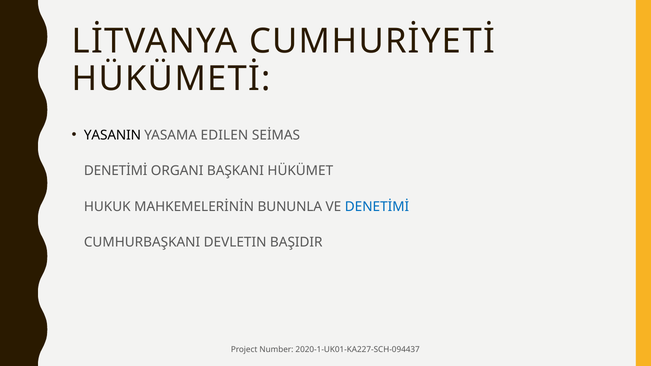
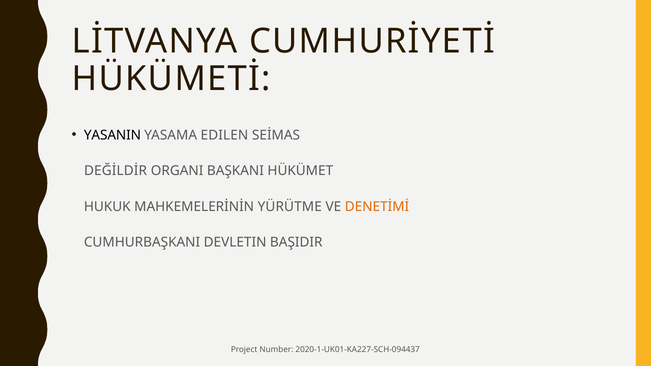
DENETİMİ at (116, 171): DENETİMİ -> DEĞİLDİR
BUNUNLA: BUNUNLA -> YÜRÜTME
DENETİMİ at (377, 207) colour: blue -> orange
